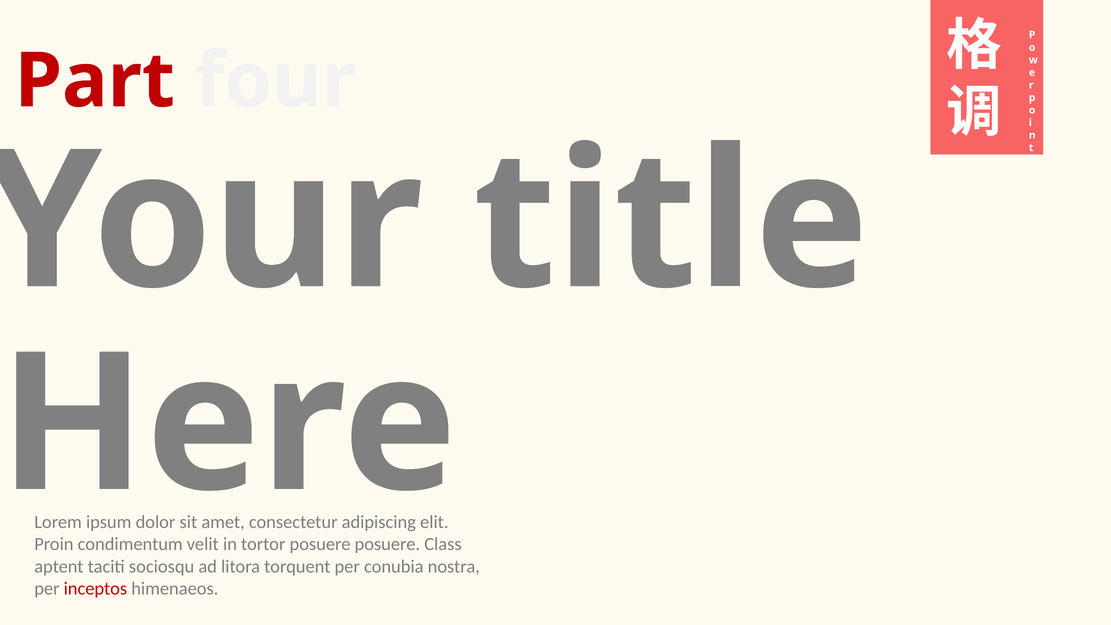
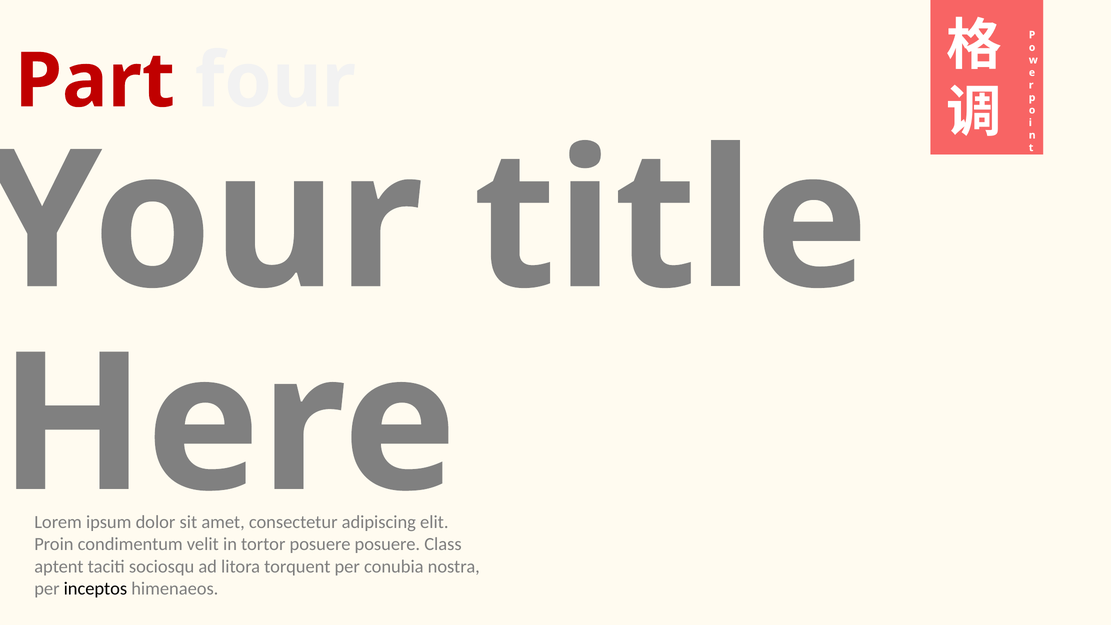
inceptos colour: red -> black
